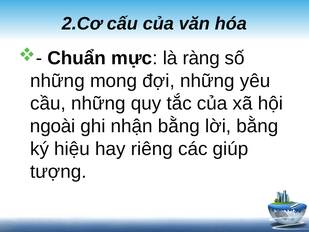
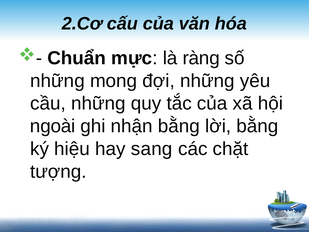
riêng: riêng -> sang
giúp: giúp -> chặt
